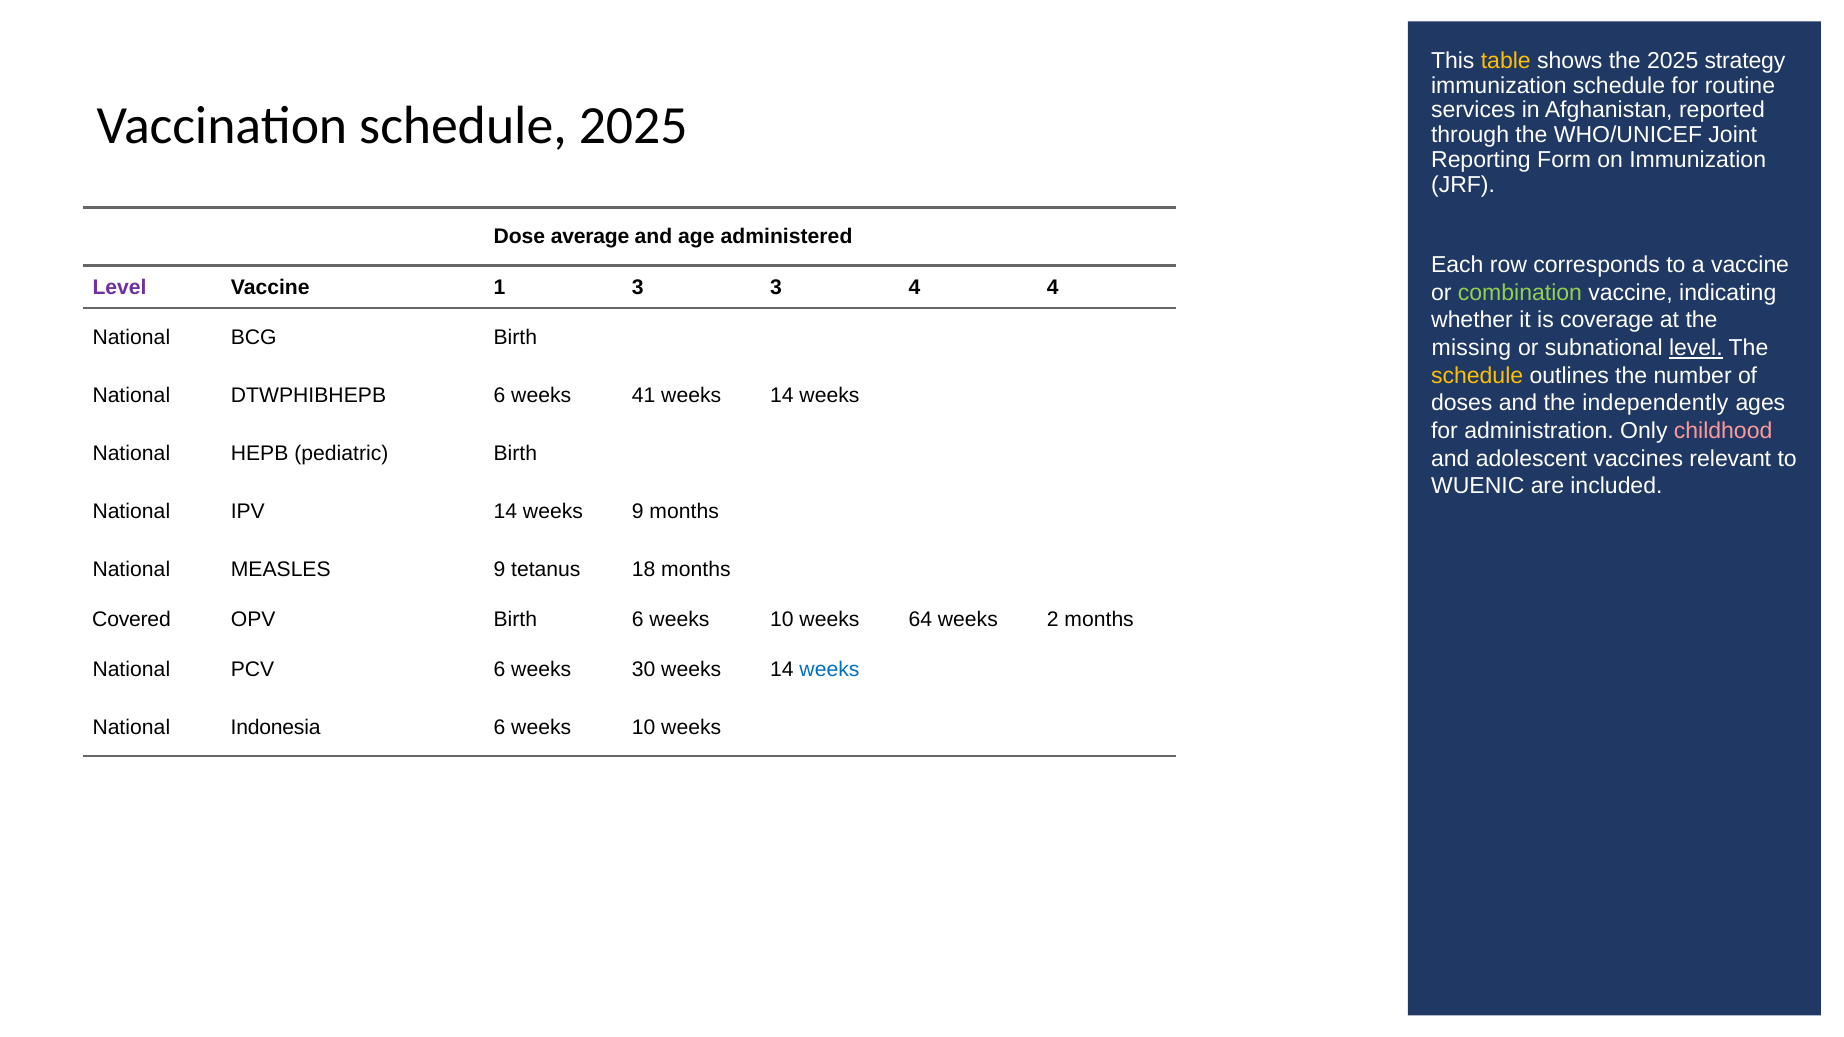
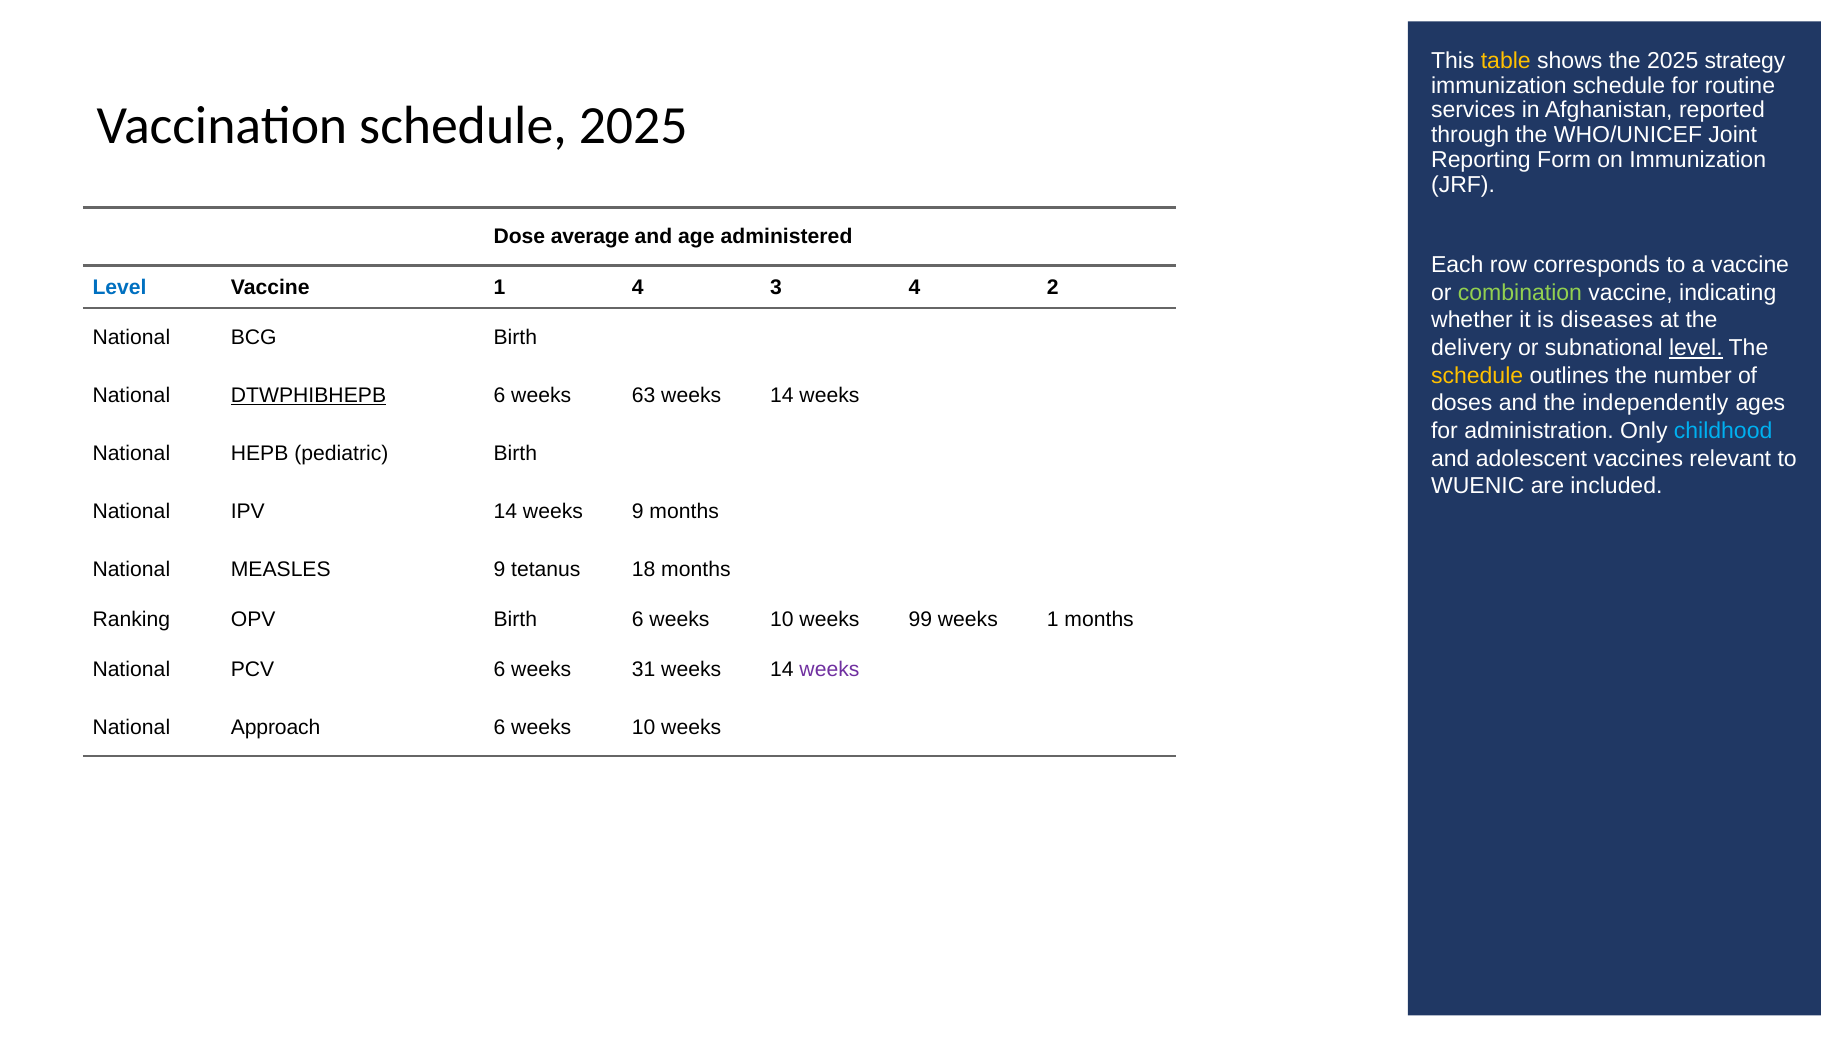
Level at (120, 287) colour: purple -> blue
1 3: 3 -> 4
4 4: 4 -> 2
coverage: coverage -> diseases
missing: missing -> delivery
DTWPHIBHEPB underline: none -> present
41: 41 -> 63
childhood colour: pink -> light blue
Covered: Covered -> Ranking
64: 64 -> 99
weeks 2: 2 -> 1
30: 30 -> 31
weeks at (829, 670) colour: blue -> purple
Indonesia: Indonesia -> Approach
